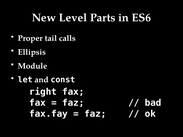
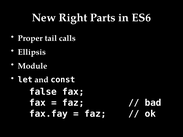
Level: Level -> Right
right: right -> false
